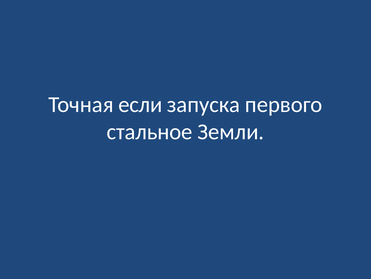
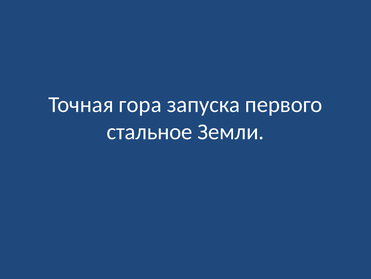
если: если -> гора
